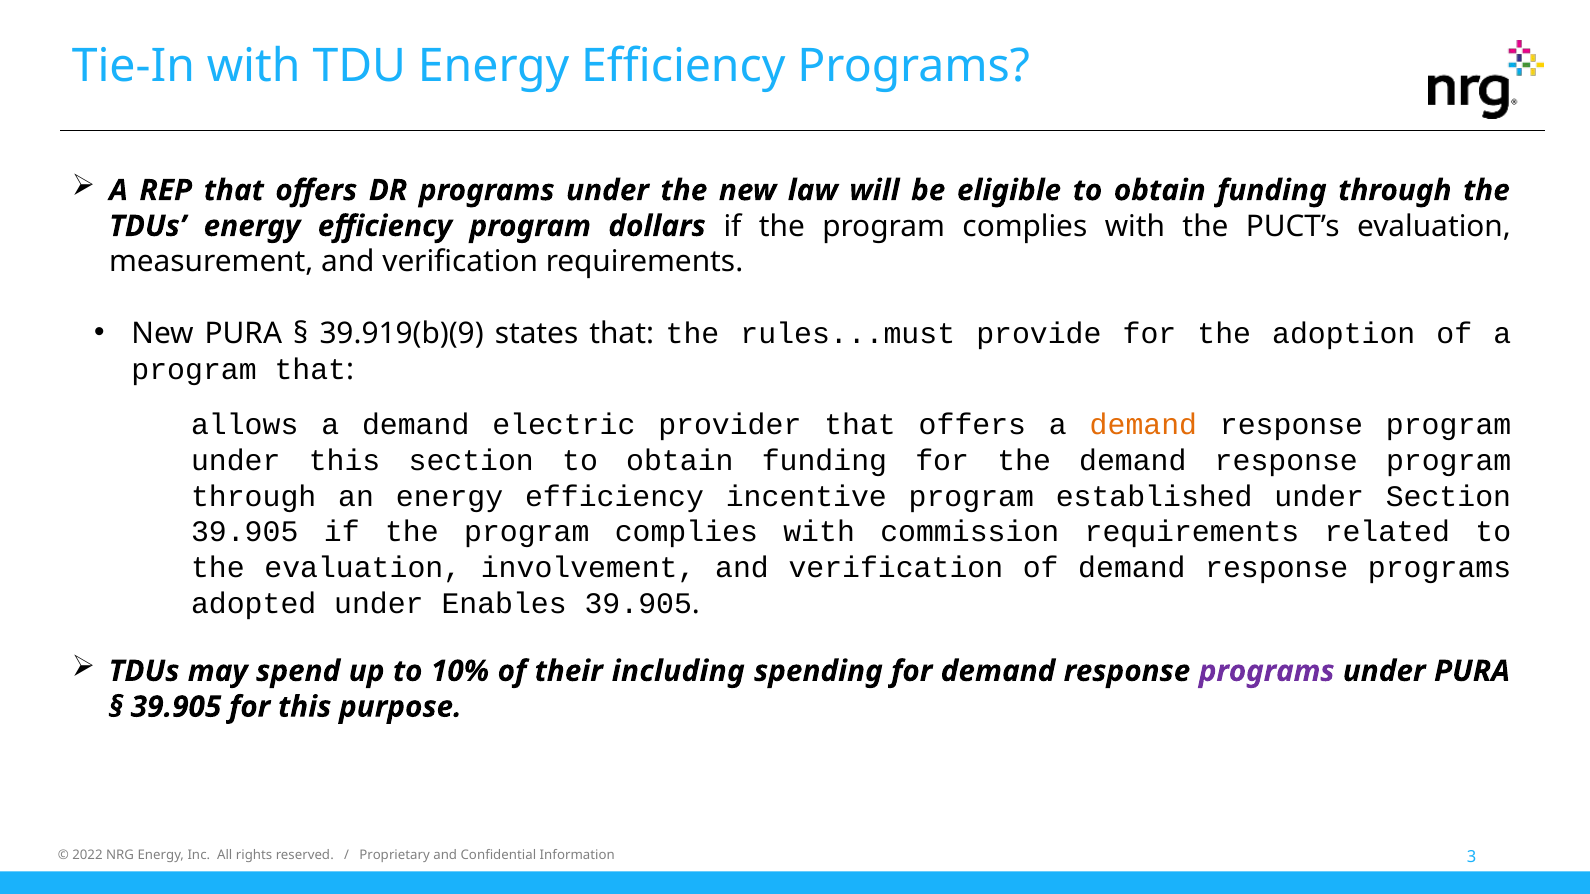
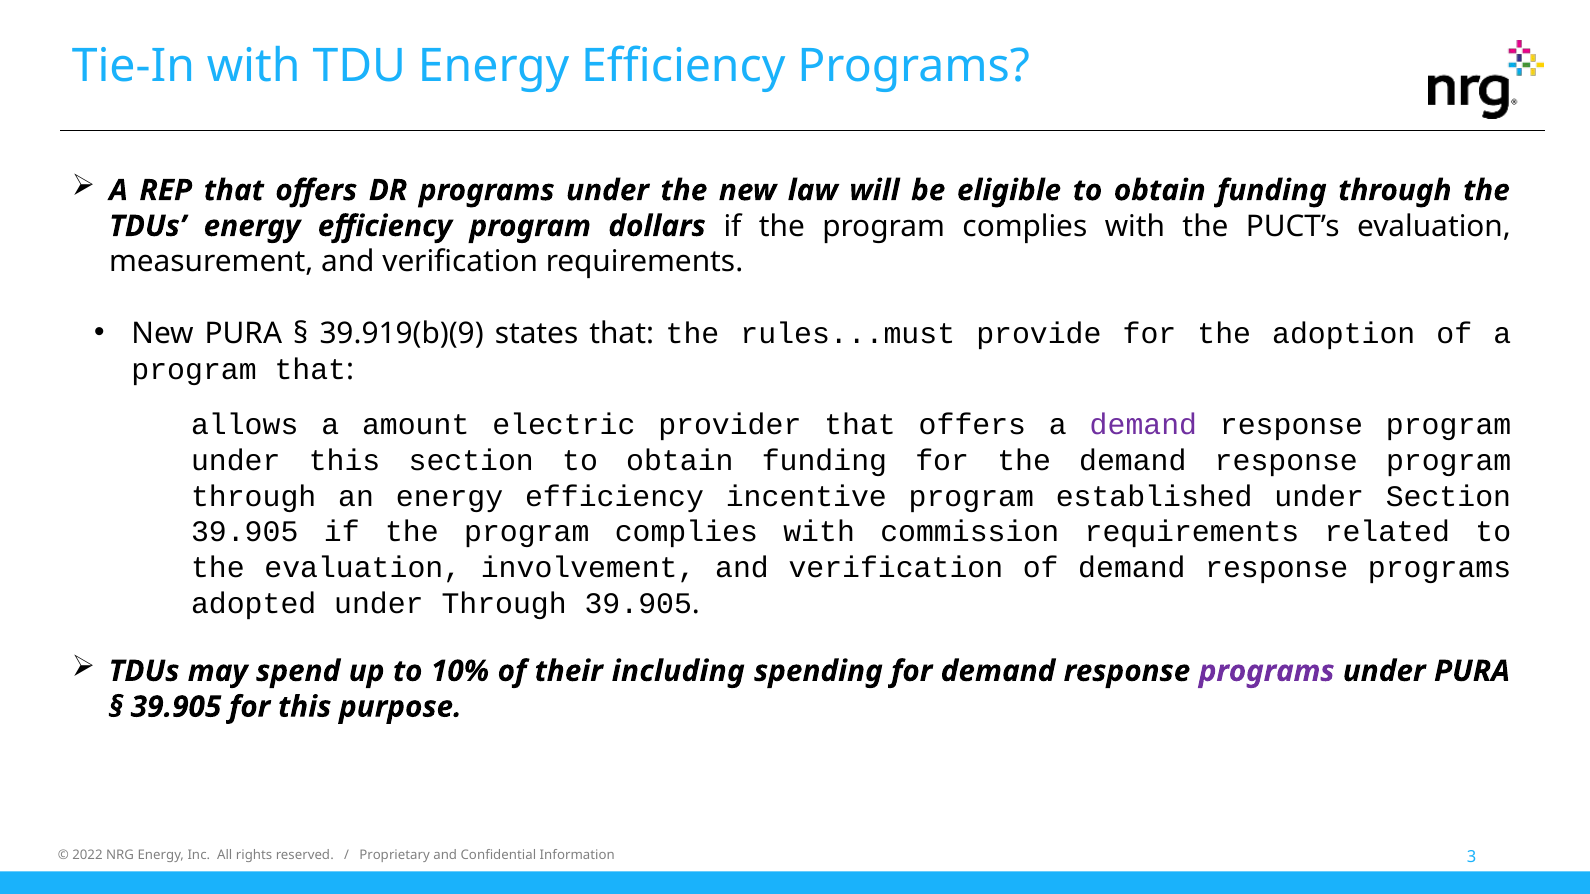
allows a demand: demand -> amount
demand at (1143, 425) colour: orange -> purple
under Enables: Enables -> Through
